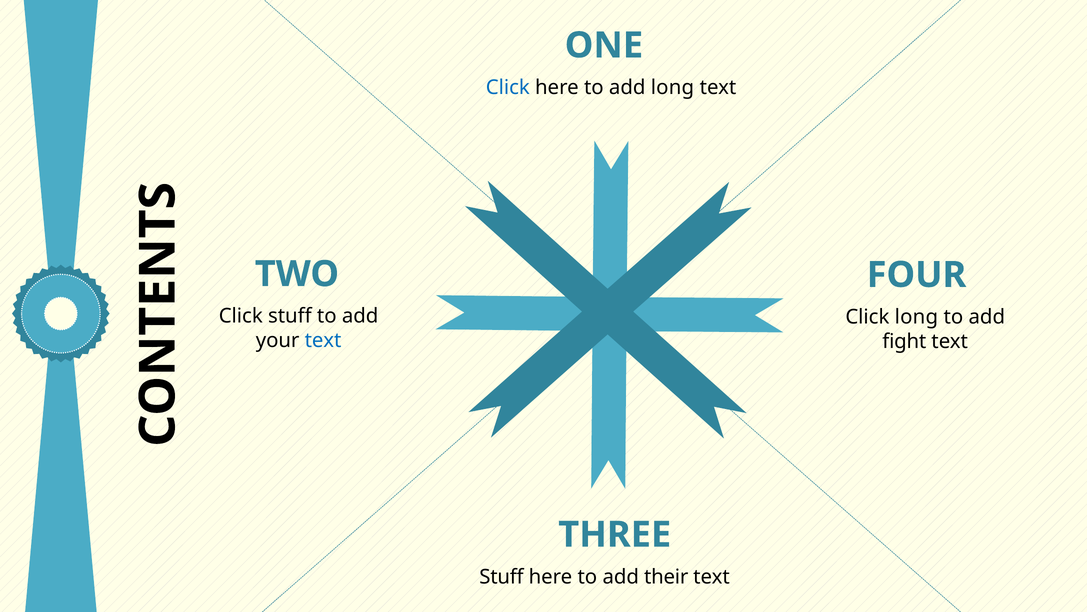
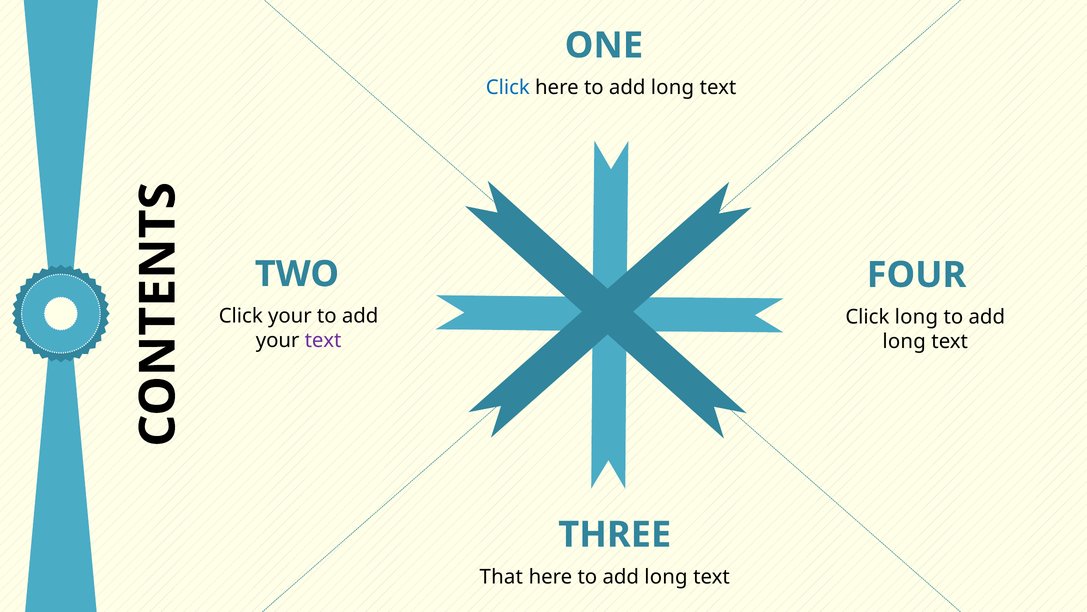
Click stuff: stuff -> your
text at (323, 340) colour: blue -> purple
fight at (904, 341): fight -> long
Stuff at (501, 576): Stuff -> That
their at (666, 576): their -> long
